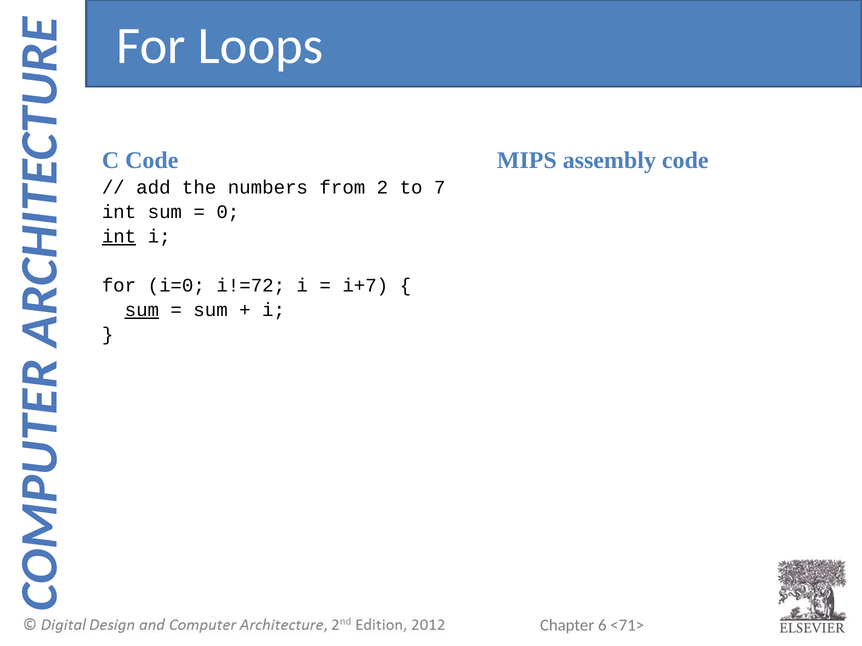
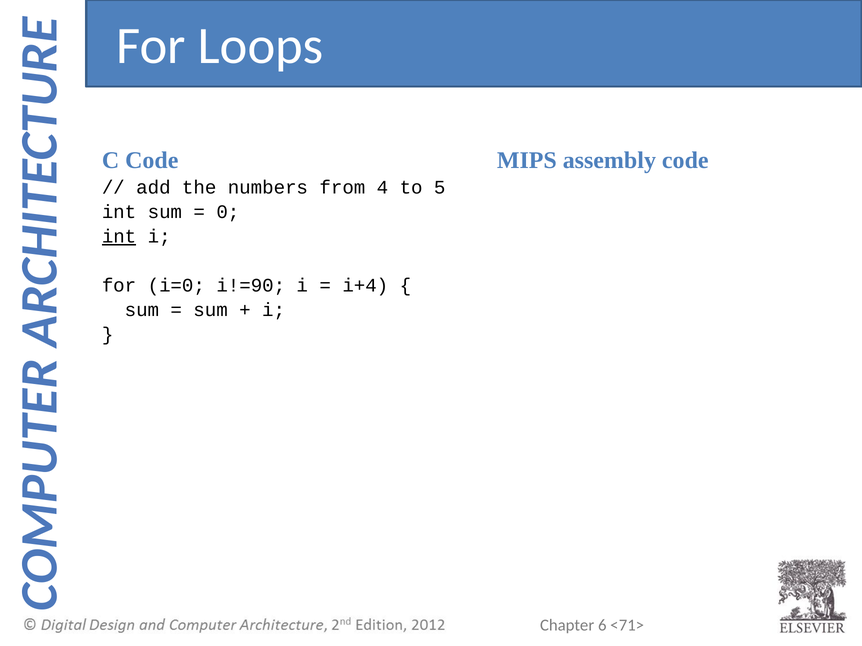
2: 2 -> 4
7: 7 -> 5
i!=72: i!=72 -> i!=90
i+7: i+7 -> i+4
sum at (142, 310) underline: present -> none
